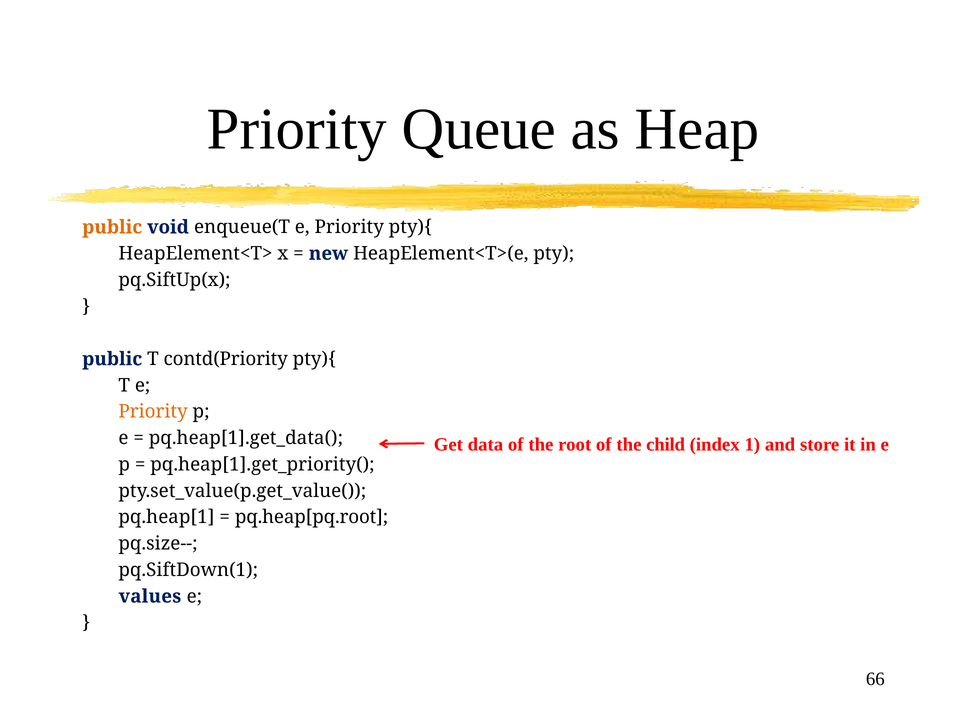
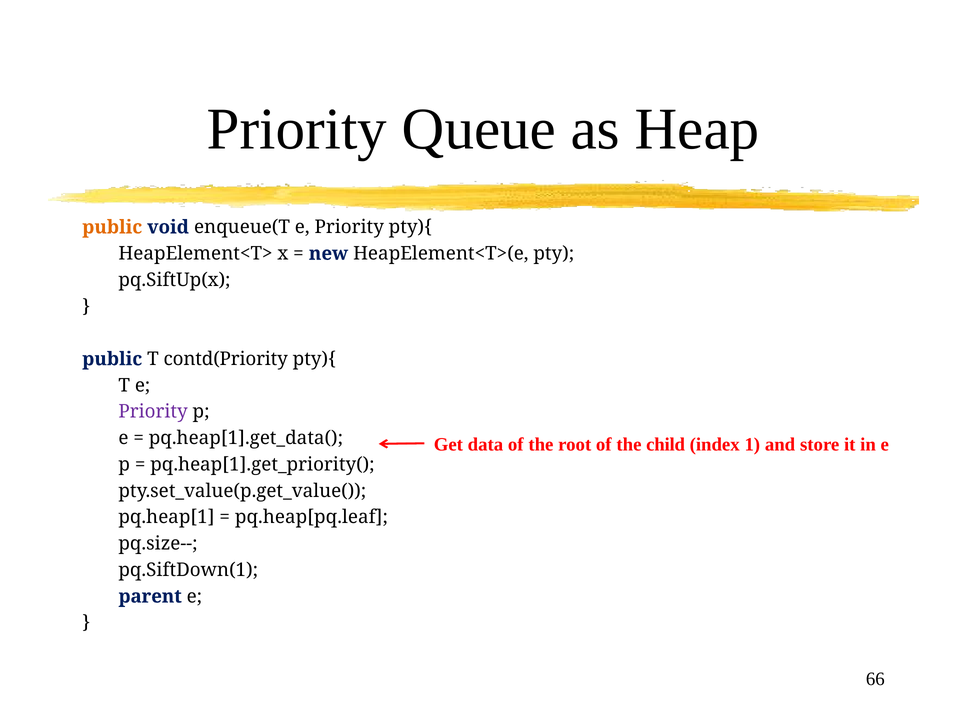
Priority at (153, 411) colour: orange -> purple
pq.heap[pq.root: pq.heap[pq.root -> pq.heap[pq.leaf
values: values -> parent
